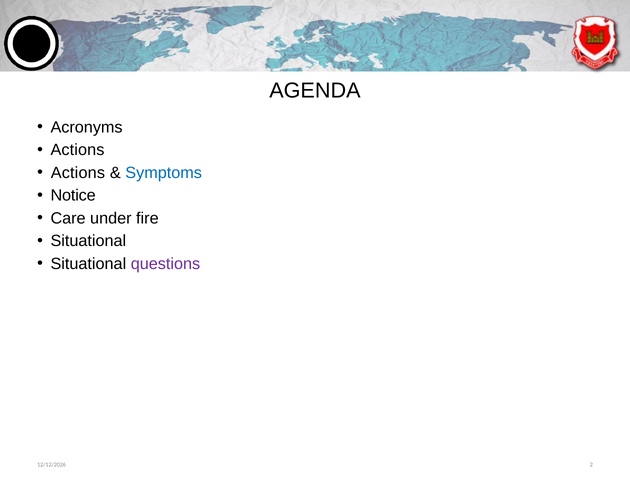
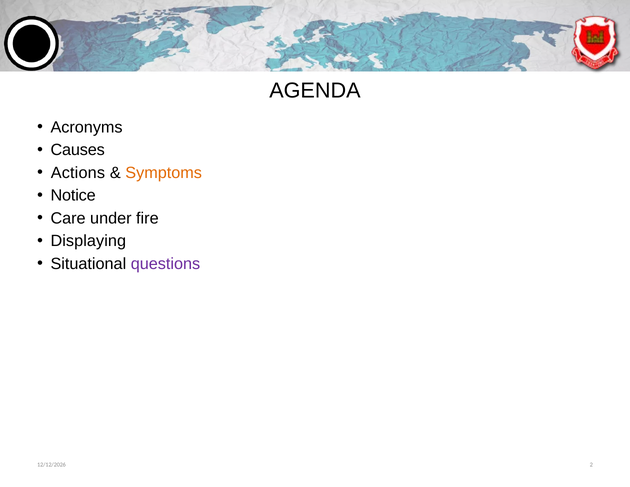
Actions at (77, 150): Actions -> Causes
Symptoms colour: blue -> orange
Situational at (88, 241): Situational -> Displaying
